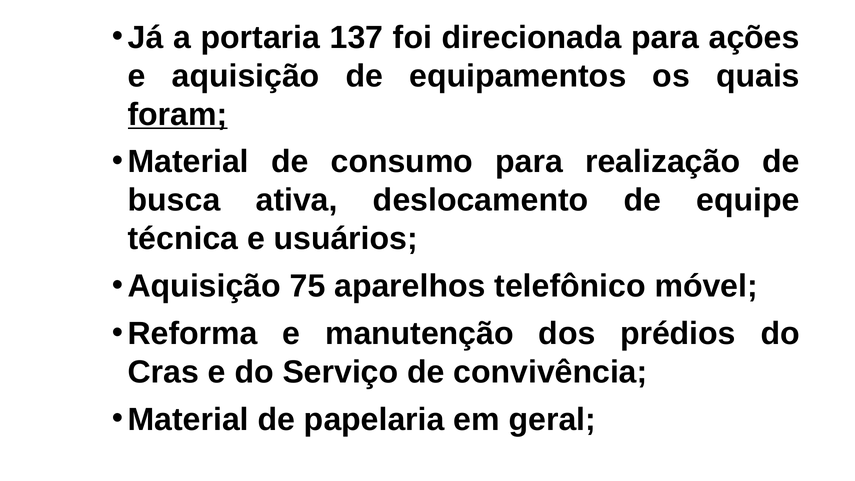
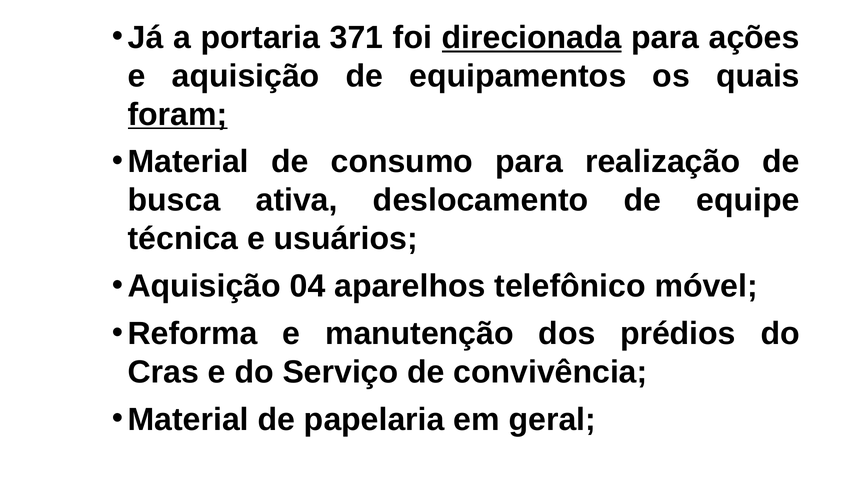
137: 137 -> 371
direcionada underline: none -> present
75: 75 -> 04
